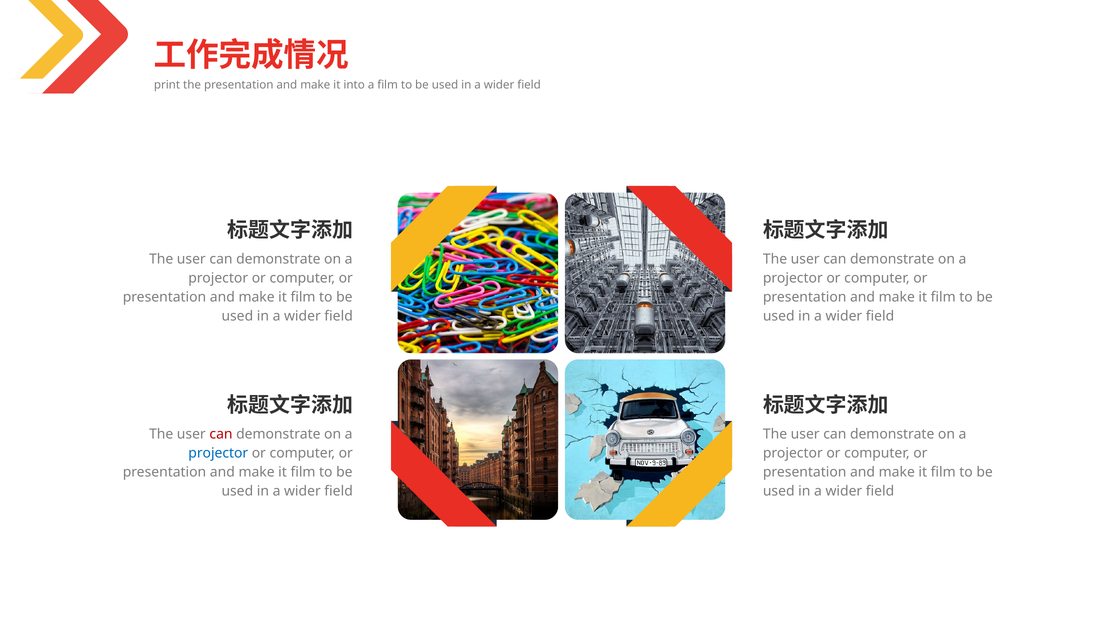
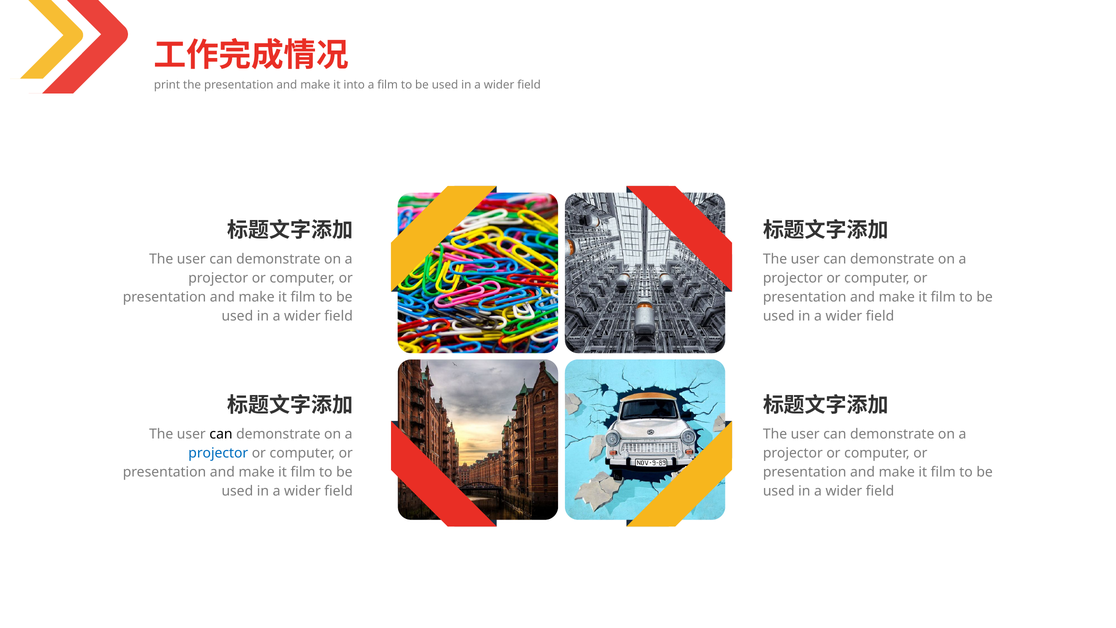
can at (221, 434) colour: red -> black
